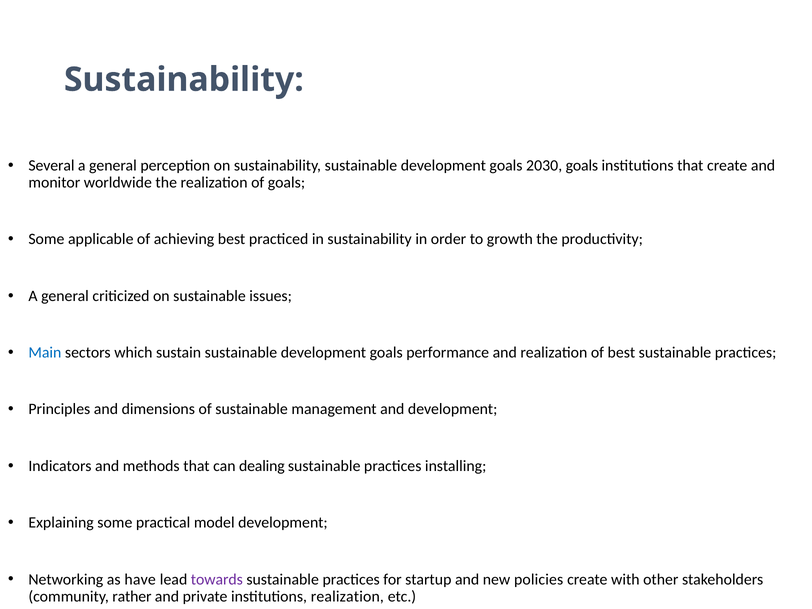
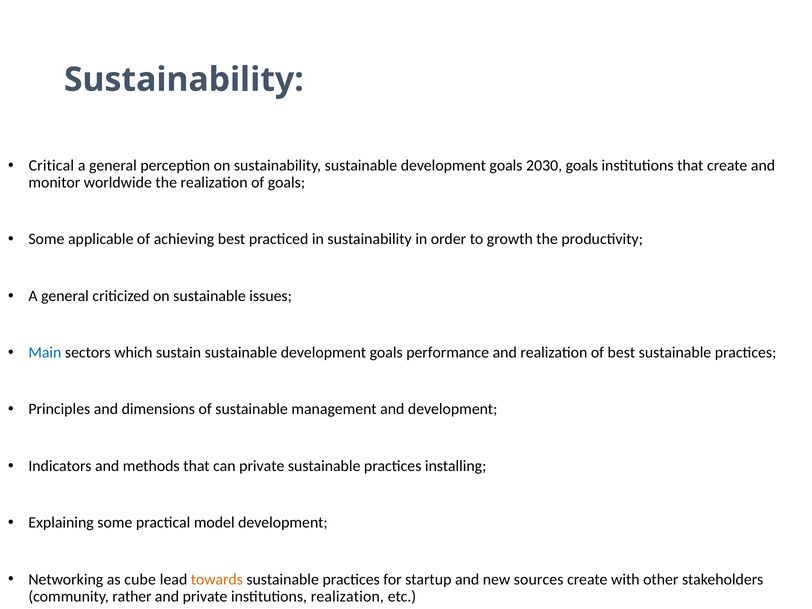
Several: Several -> Critical
can dealing: dealing -> private
have: have -> cube
towards colour: purple -> orange
policies: policies -> sources
